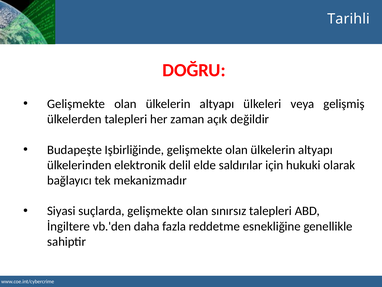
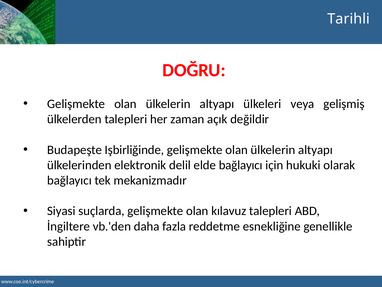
elde saldırılar: saldırılar -> bağlayıcı
sınırsız: sınırsız -> kılavuz
